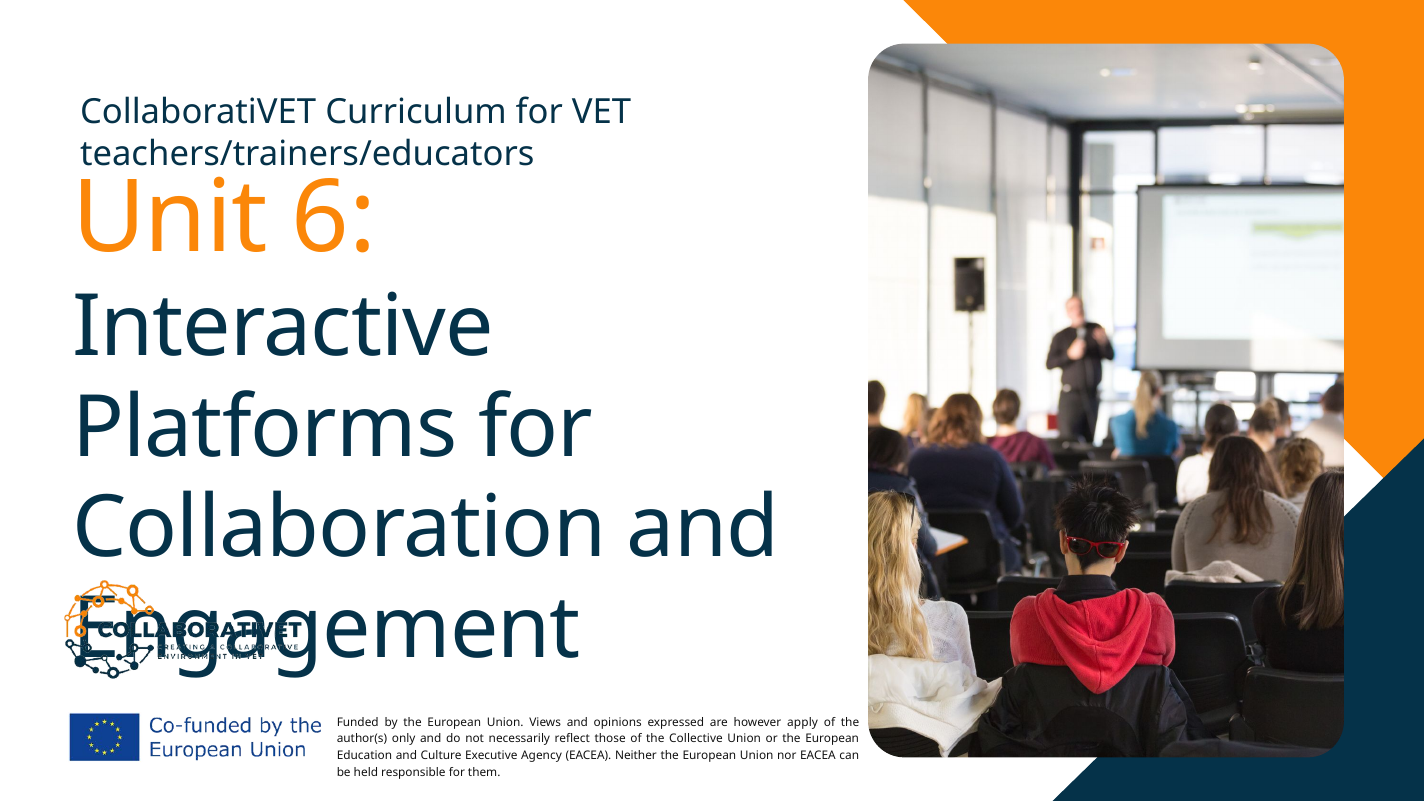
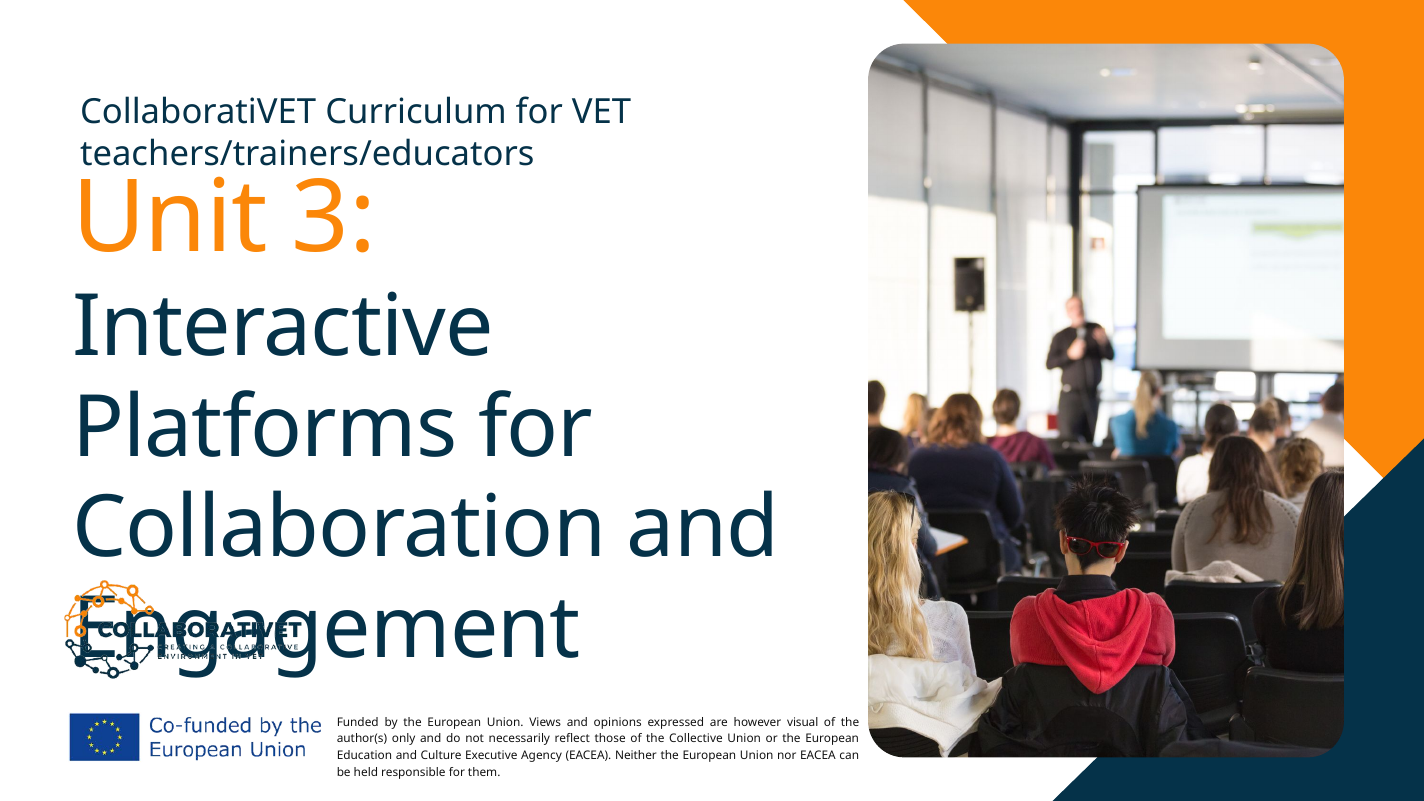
6: 6 -> 3
apply: apply -> visual
